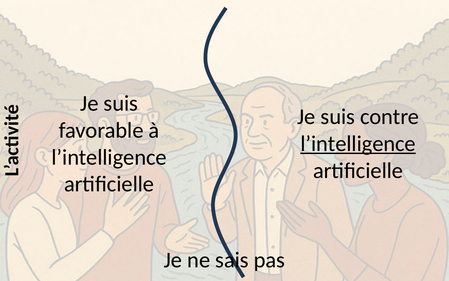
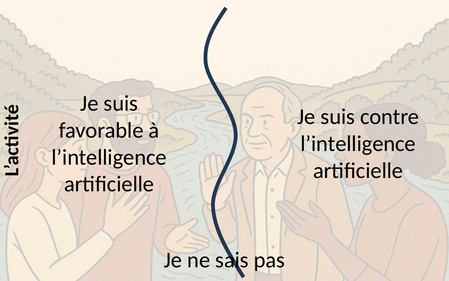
l’intelligence at (358, 143) underline: present -> none
